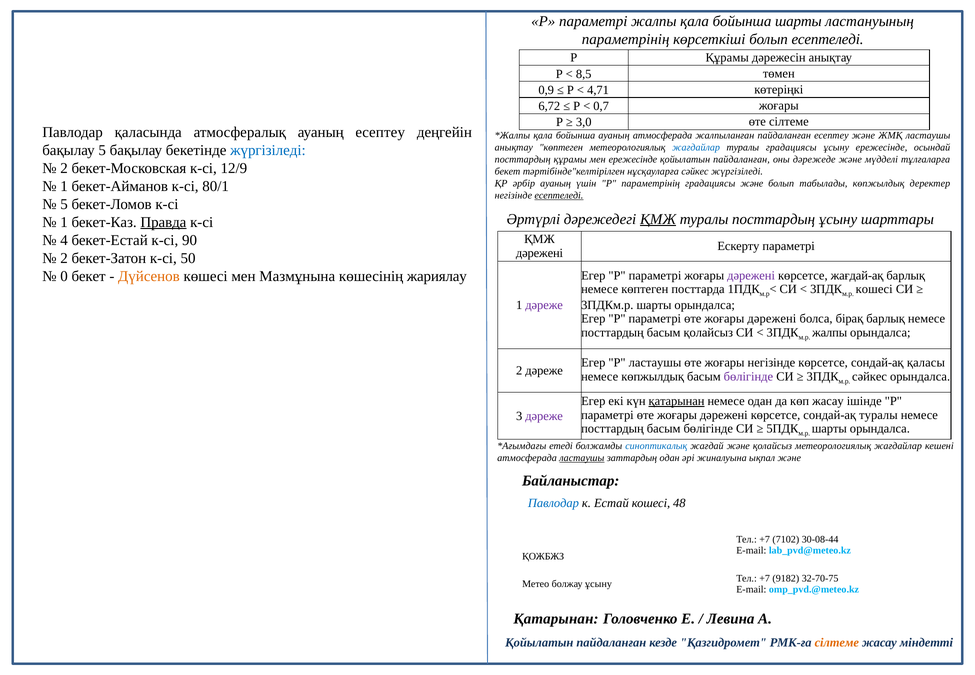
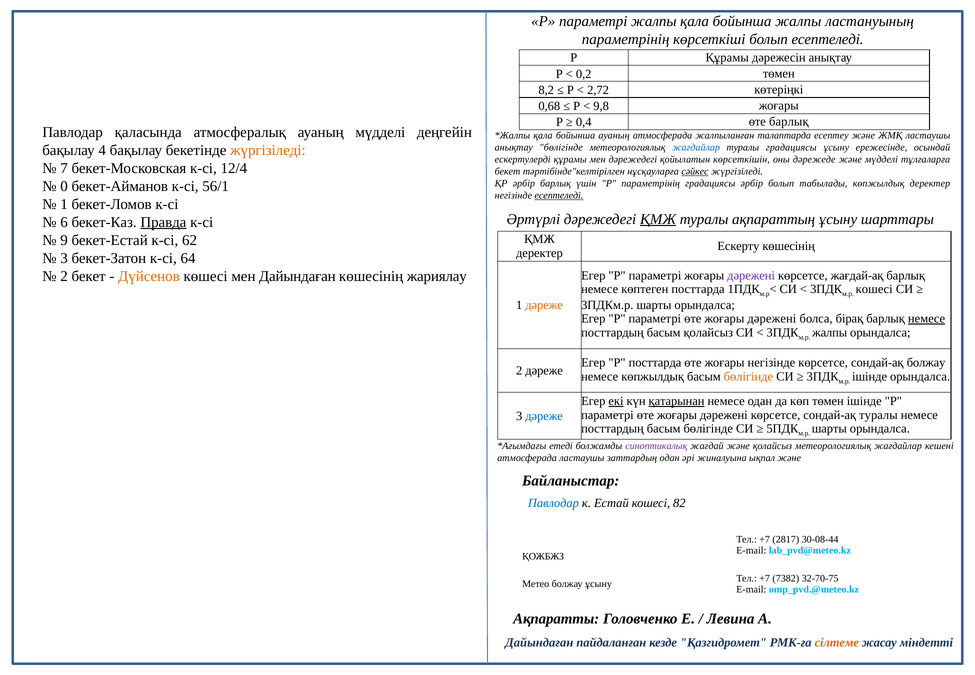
бойынша шарты: шарты -> жалпы
8,5: 8,5 -> 0,2
0,9: 0,9 -> 8,2
4,71: 4,71 -> 2,72
6,72: 6,72 -> 0,68
0,7: 0,7 -> 9,8
3,0: 3,0 -> 0,4
өте сілтеме: сілтеме -> барлық
ауаның есептеу: есептеу -> мүдделі
жалпыланған пайдаланған: пайдаланған -> талаптарда
анықтау көптеген: көптеген -> бөлігінде
бақылау 5: 5 -> 4
жүргізіледі at (268, 150) colour: blue -> orange
посттардың at (523, 160): посттардың -> ескертулерді
мен ережесінде: ережесінде -> дәрежедегі
пайдаланған at (741, 160): пайдаланған -> көрсеткішін
2 at (64, 168): 2 -> 7
12/9: 12/9 -> 12/4
сәйкес at (695, 172) underline: none -> present
әрбір ауаның: ауаның -> барлық
градациясы және: және -> әрбір
1 at (64, 186): 1 -> 0
80/1: 80/1 -> 56/1
5 at (64, 204): 5 -> 1
туралы посттардың: посттардың -> ақпараттың
1 at (64, 222): 1 -> 6
4: 4 -> 9
90: 90 -> 62
Ескерту параметрі: параметрі -> көшесінің
дәрежені at (540, 253): дәрежені -> деректер
2 at (64, 258): 2 -> 3
50: 50 -> 64
0 at (64, 276): 0 -> 2
мен Мазмұнына: Мазмұнына -> Дайындаған
дәреже at (544, 305) colour: purple -> orange
немесе at (927, 319) underline: none -> present
Р ластаушы: ластаушы -> посттарда
сондай-ақ қаласы: қаласы -> болжау
бөлігінде at (748, 376) colour: purple -> orange
сәйкес at (870, 376): сәйкес -> ішінде
екі underline: none -> present
көп жасау: жасау -> төмен
дәреже at (544, 416) colour: purple -> blue
синоптикалық colour: blue -> purple
ластаушы at (582, 458) underline: present -> none
48: 48 -> 82
7102: 7102 -> 2817
9182: 9182 -> 7382
Қатарынан at (556, 619): Қатарынан -> Ақпаратты
Қойылатын at (539, 643): Қойылатын -> Дайындаған
